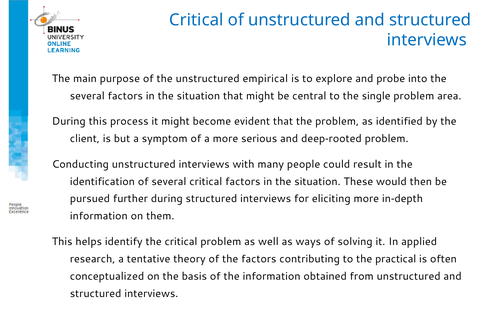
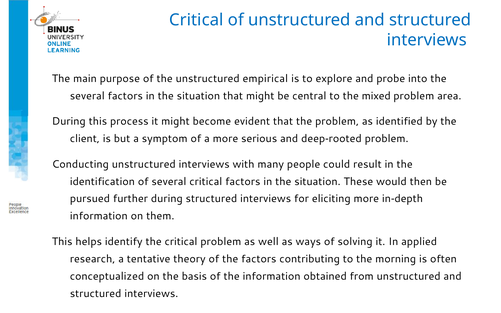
single: single -> mixed
practical: practical -> morning
